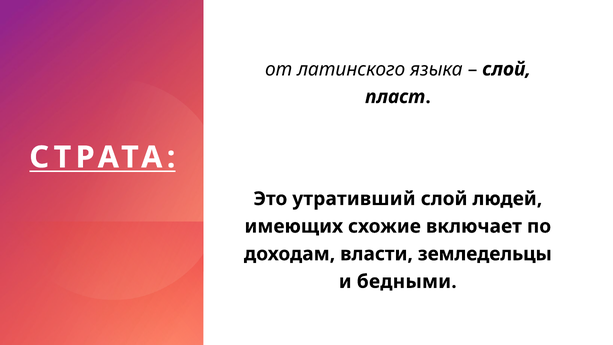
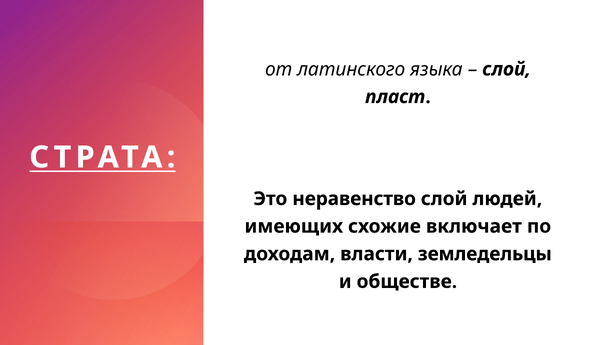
утративший: утративший -> неравенство
бедными: бедными -> обществе
